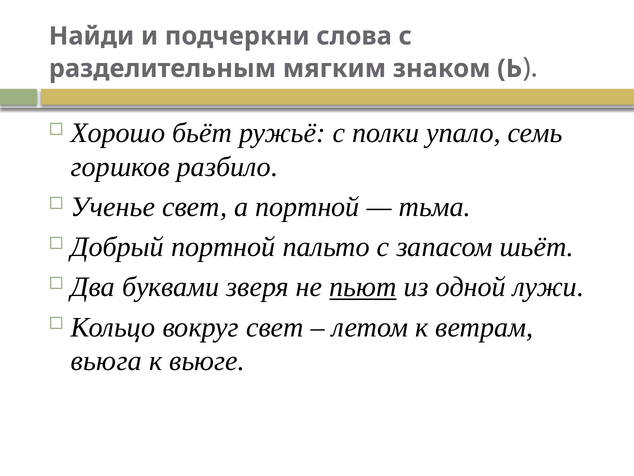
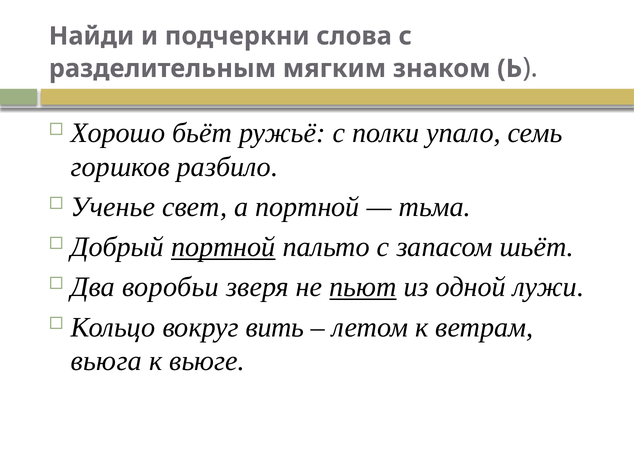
портной at (223, 247) underline: none -> present
буквами: буквами -> воробьи
вокруг свет: свет -> вить
